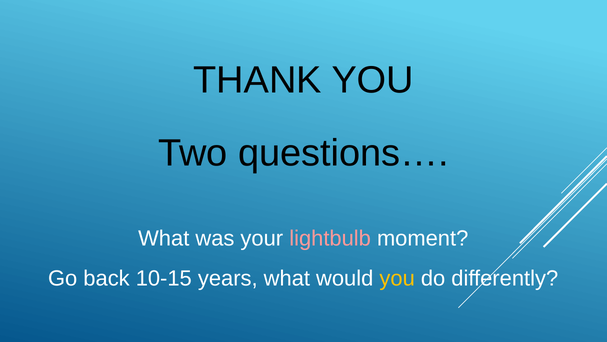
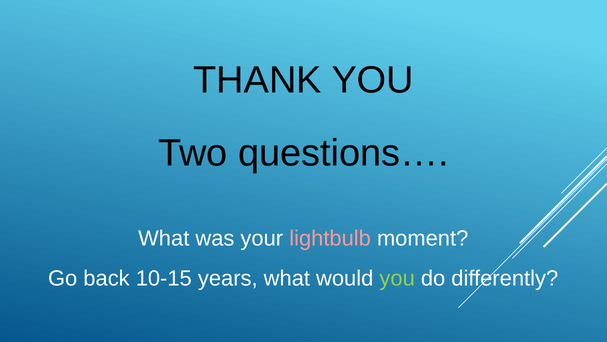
you at (397, 278) colour: yellow -> light green
